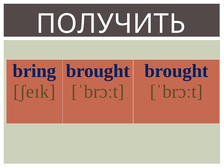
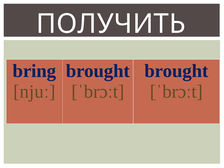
ʃeɪk: ʃeɪk -> njuː
